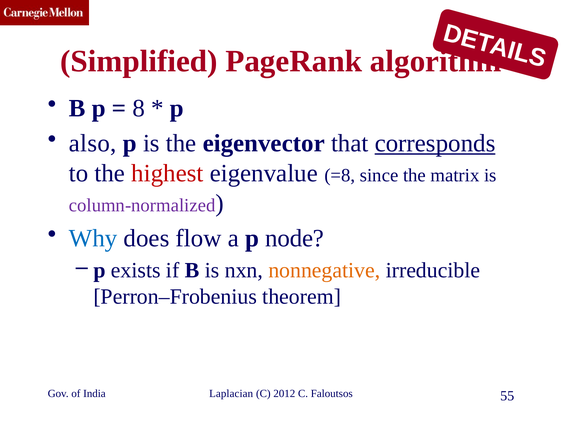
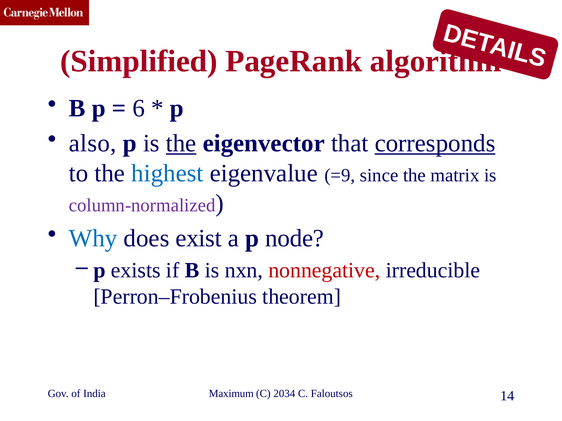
8: 8 -> 6
the at (181, 144) underline: none -> present
highest colour: red -> blue
=8: =8 -> =9
flow: flow -> exist
nonnegative colour: orange -> red
Laplacian: Laplacian -> Maximum
2012: 2012 -> 2034
55: 55 -> 14
